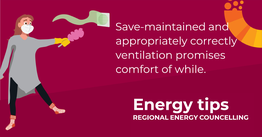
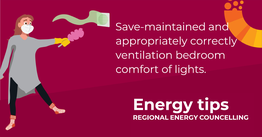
promises: promises -> bedroom
while: while -> lights
